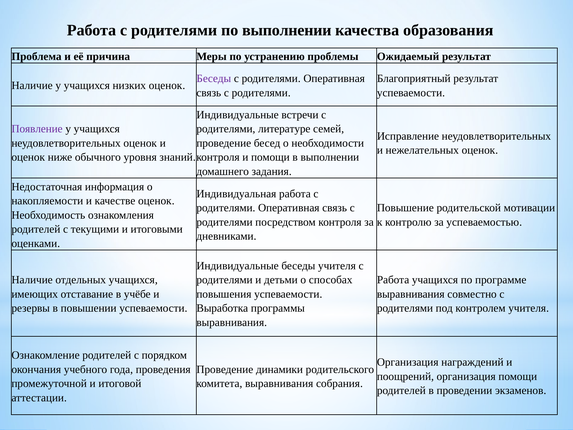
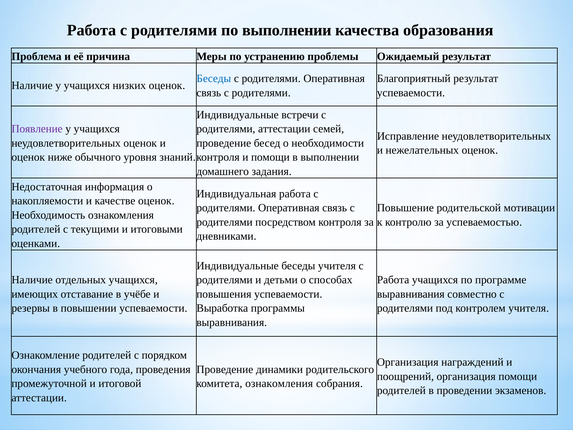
Беседы at (214, 78) colour: purple -> blue
родителями литературе: литературе -> аттестации
комитета выравнивания: выравнивания -> ознакомления
